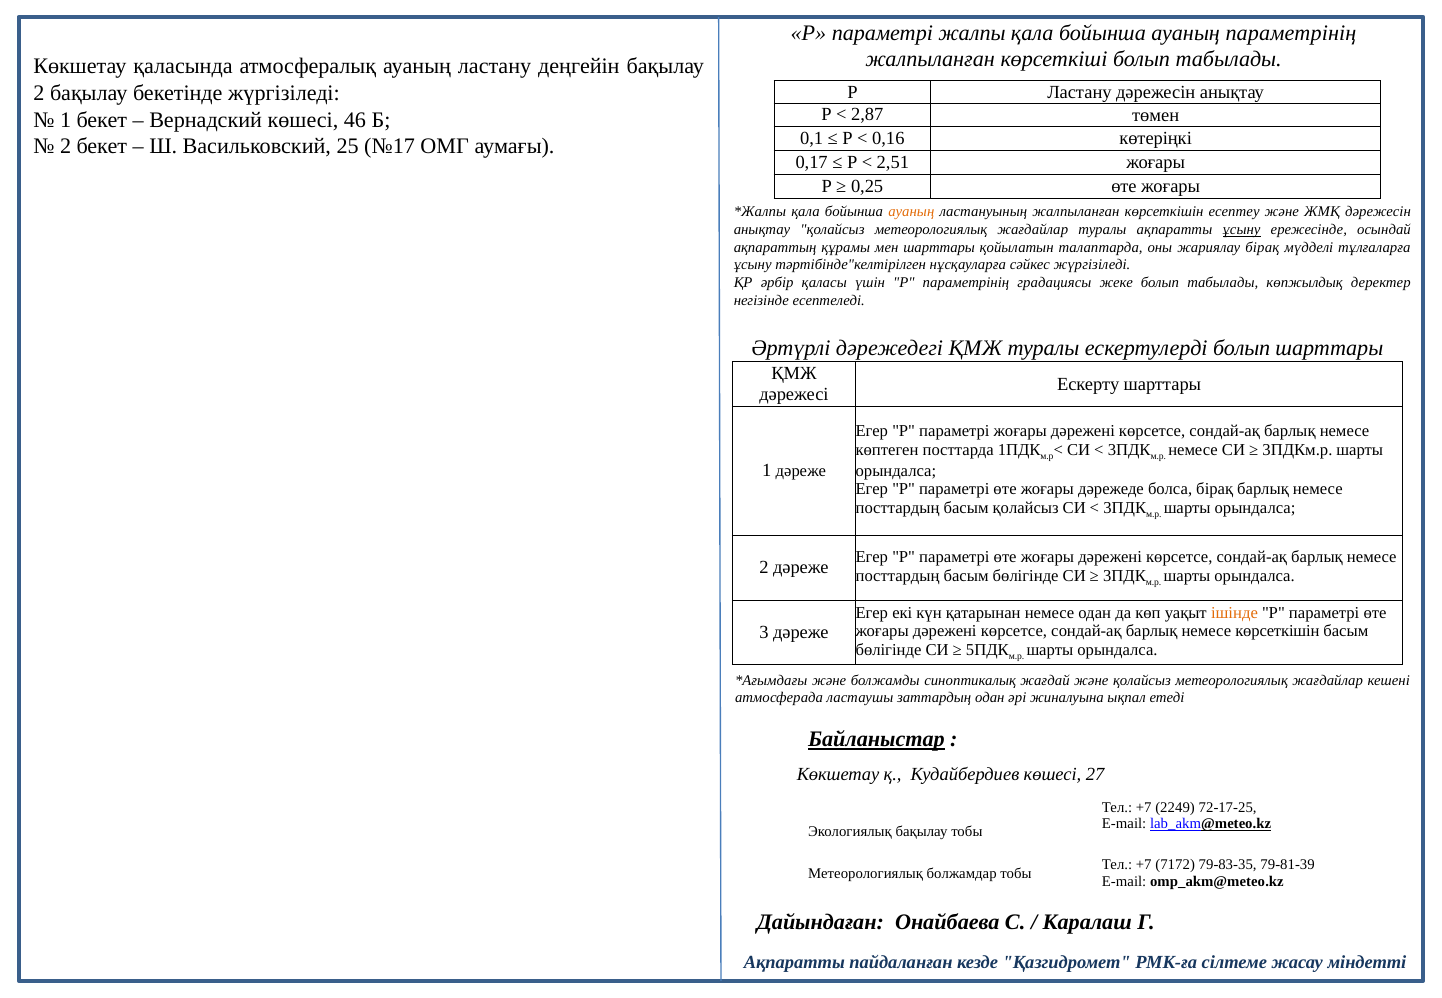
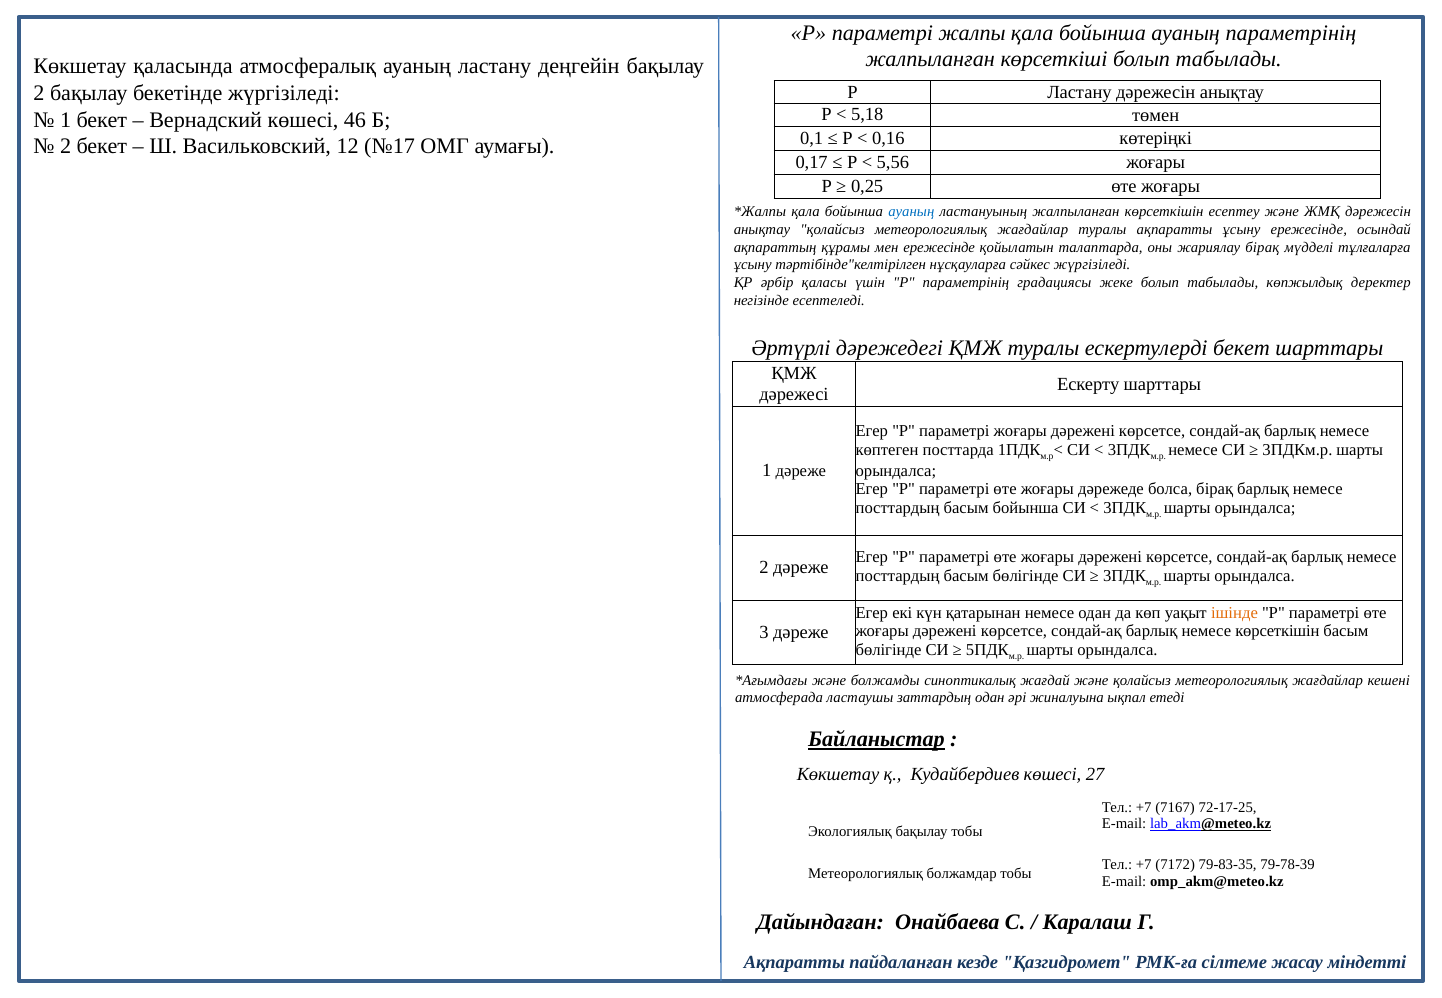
2,87: 2,87 -> 5,18
25: 25 -> 12
2,51: 2,51 -> 5,56
ауаның at (911, 212) colour: orange -> blue
ұсыну at (1241, 230) underline: present -> none
мен шарттары: шарттары -> ережесінде
ескертулерді болып: болып -> бекет
басым қолайсыз: қолайсыз -> бойынша
2249: 2249 -> 7167
79-81-39: 79-81-39 -> 79-78-39
